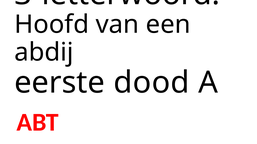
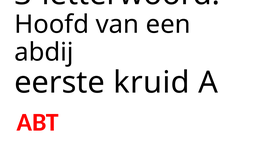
dood: dood -> kruid
